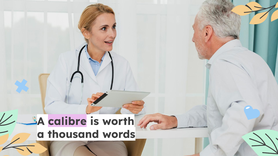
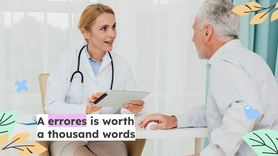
calibre: calibre -> errores
